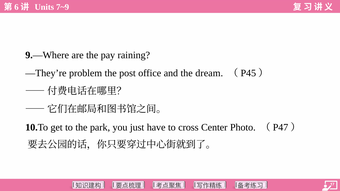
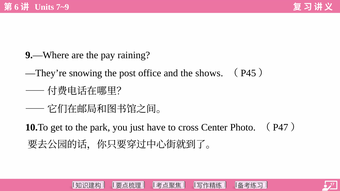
problem: problem -> snowing
dream: dream -> shows
